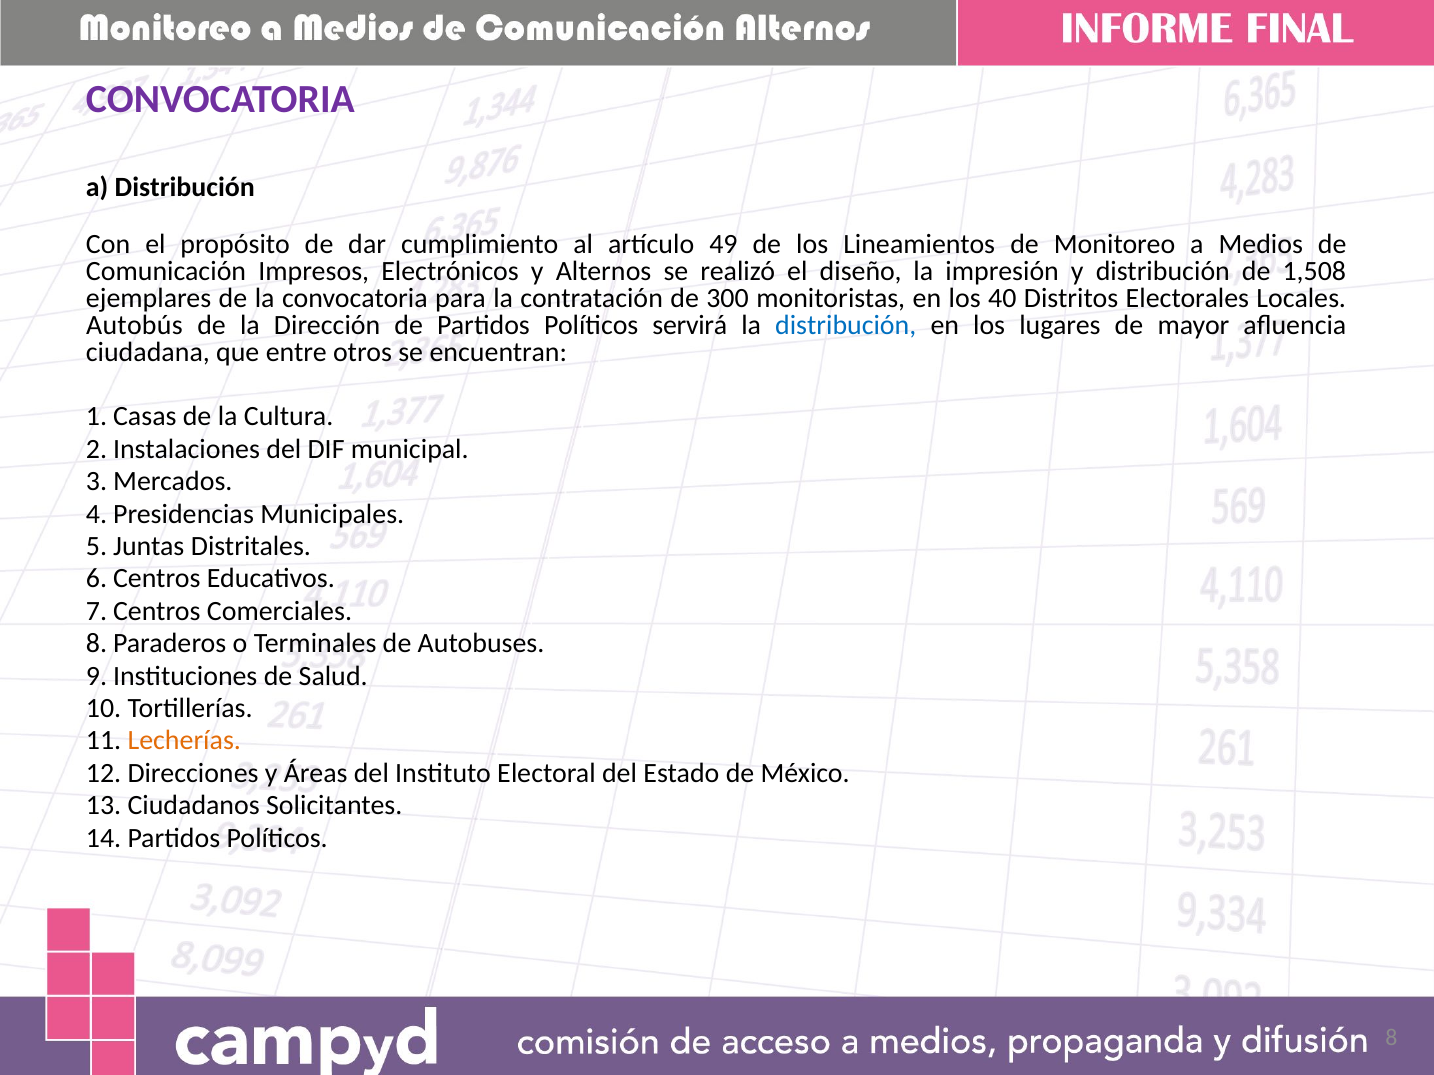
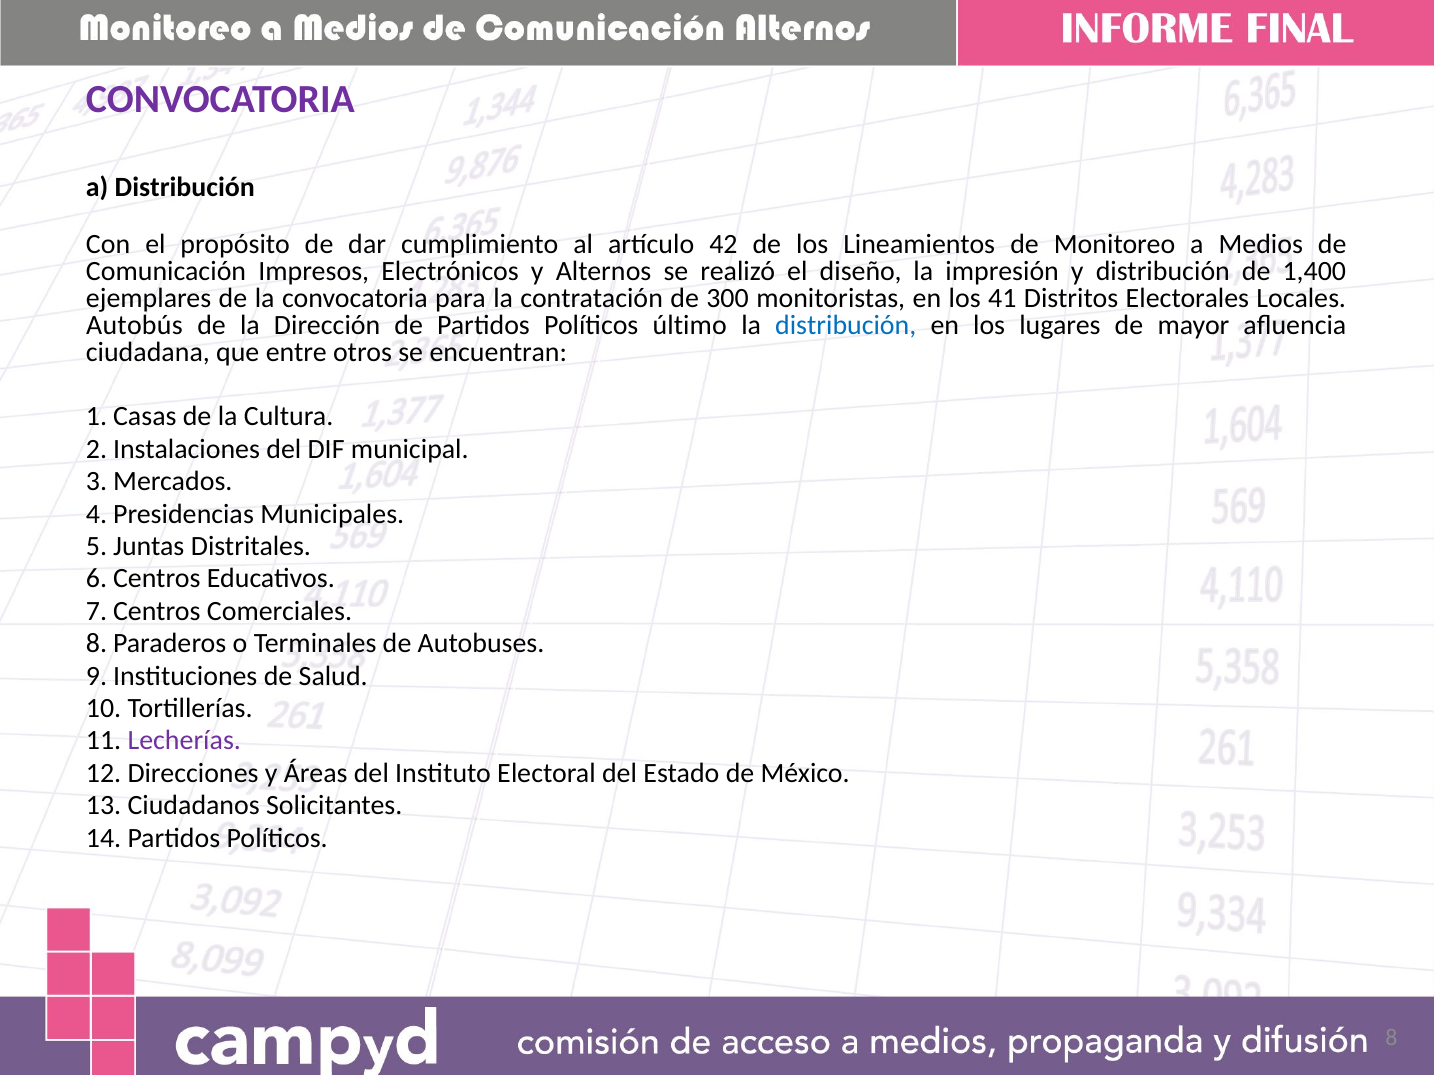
49: 49 -> 42
1,508: 1,508 -> 1,400
40: 40 -> 41
servirá: servirá -> último
Lecherías colour: orange -> purple
